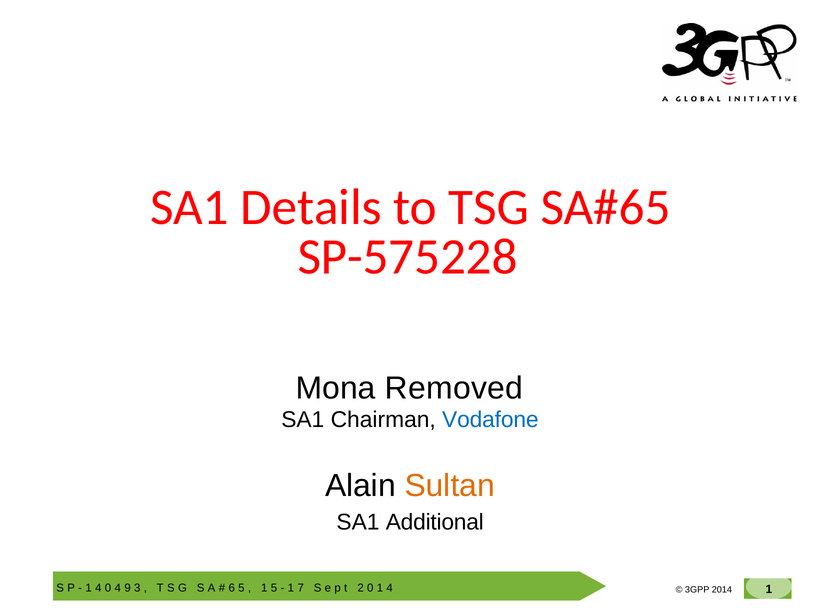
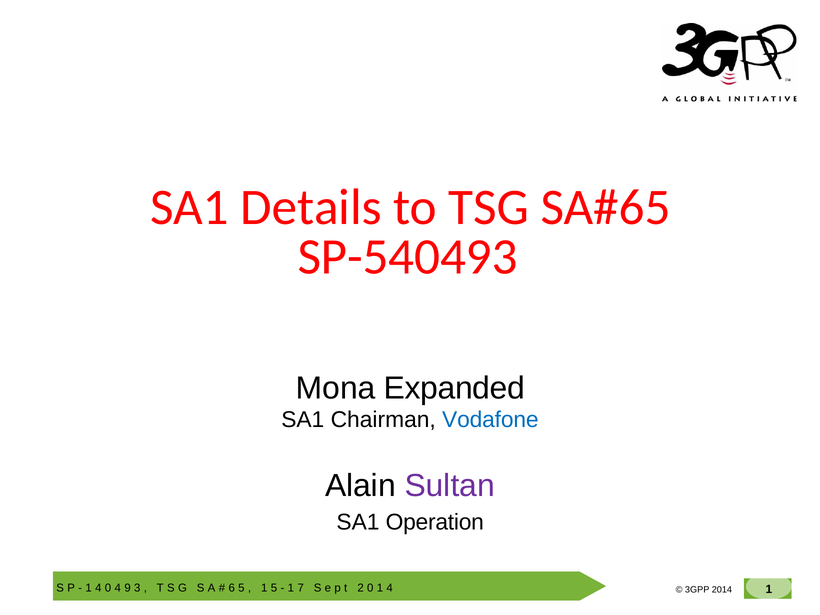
SP-575228: SP-575228 -> SP-540493
Removed: Removed -> Expanded
Sultan colour: orange -> purple
Additional: Additional -> Operation
